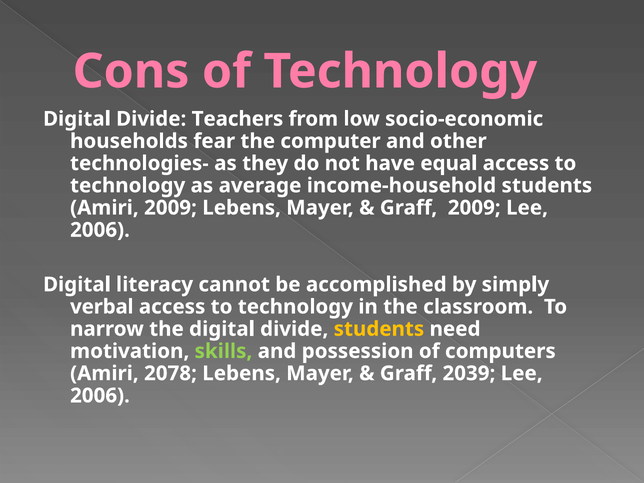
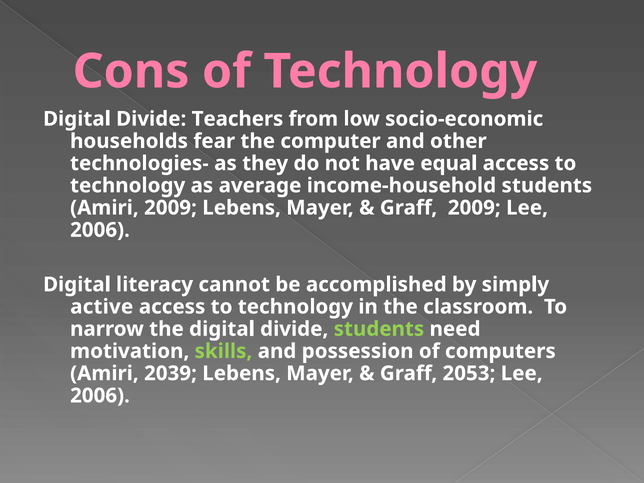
verbal: verbal -> active
students at (379, 329) colour: yellow -> light green
2078: 2078 -> 2039
2039: 2039 -> 2053
